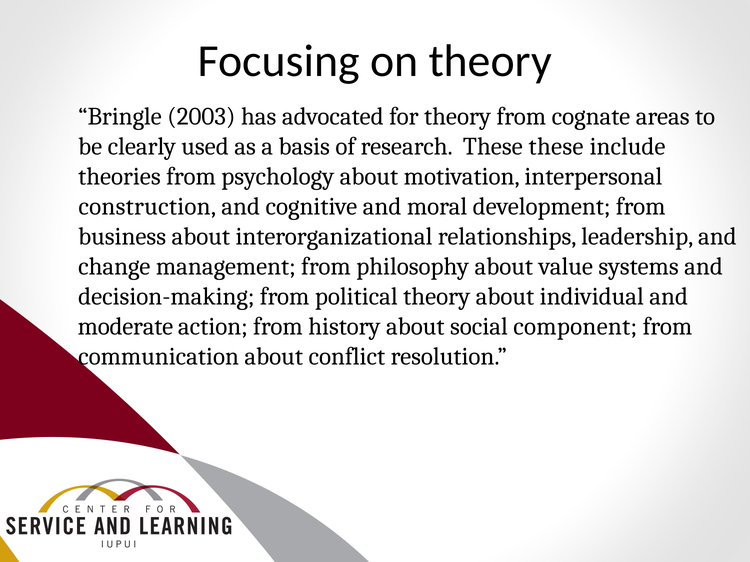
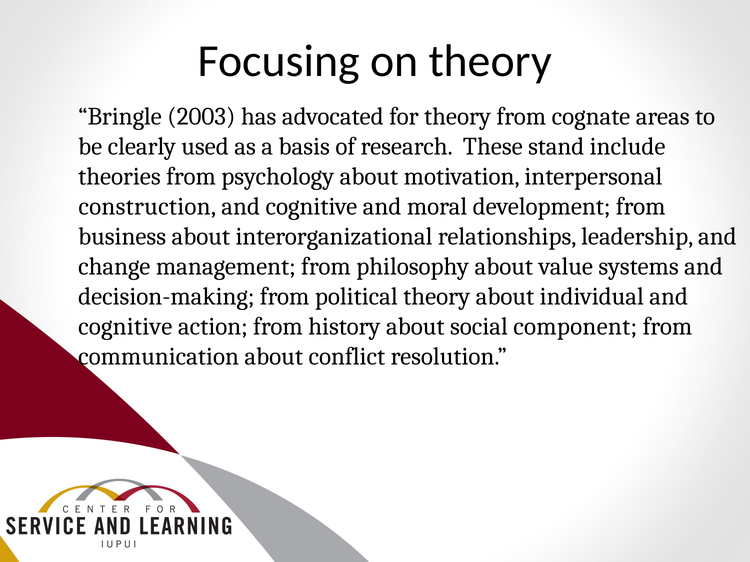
These these: these -> stand
moderate at (125, 327): moderate -> cognitive
